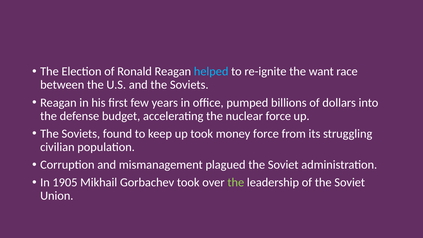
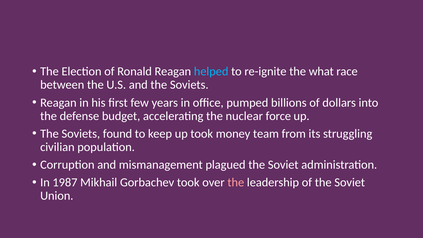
want: want -> what
money force: force -> team
1905: 1905 -> 1987
the at (236, 182) colour: light green -> pink
